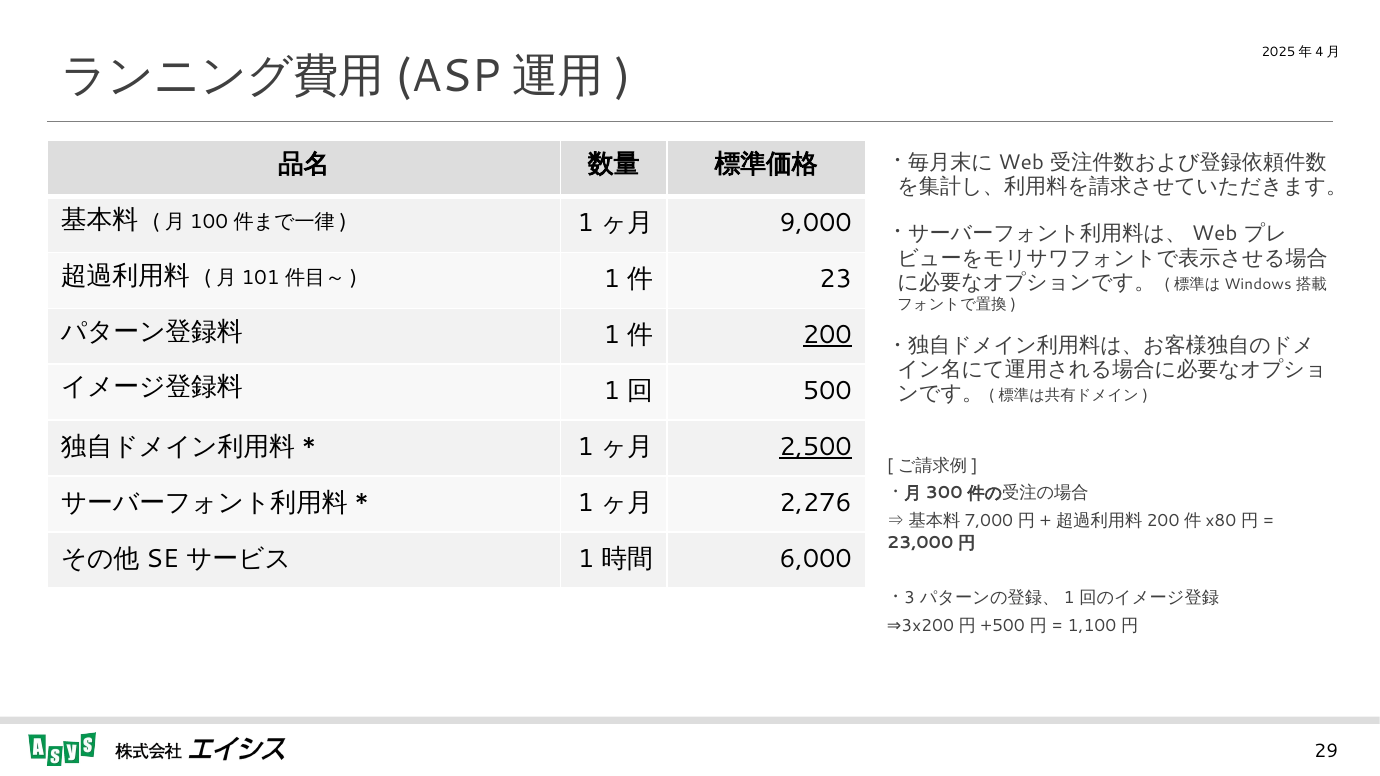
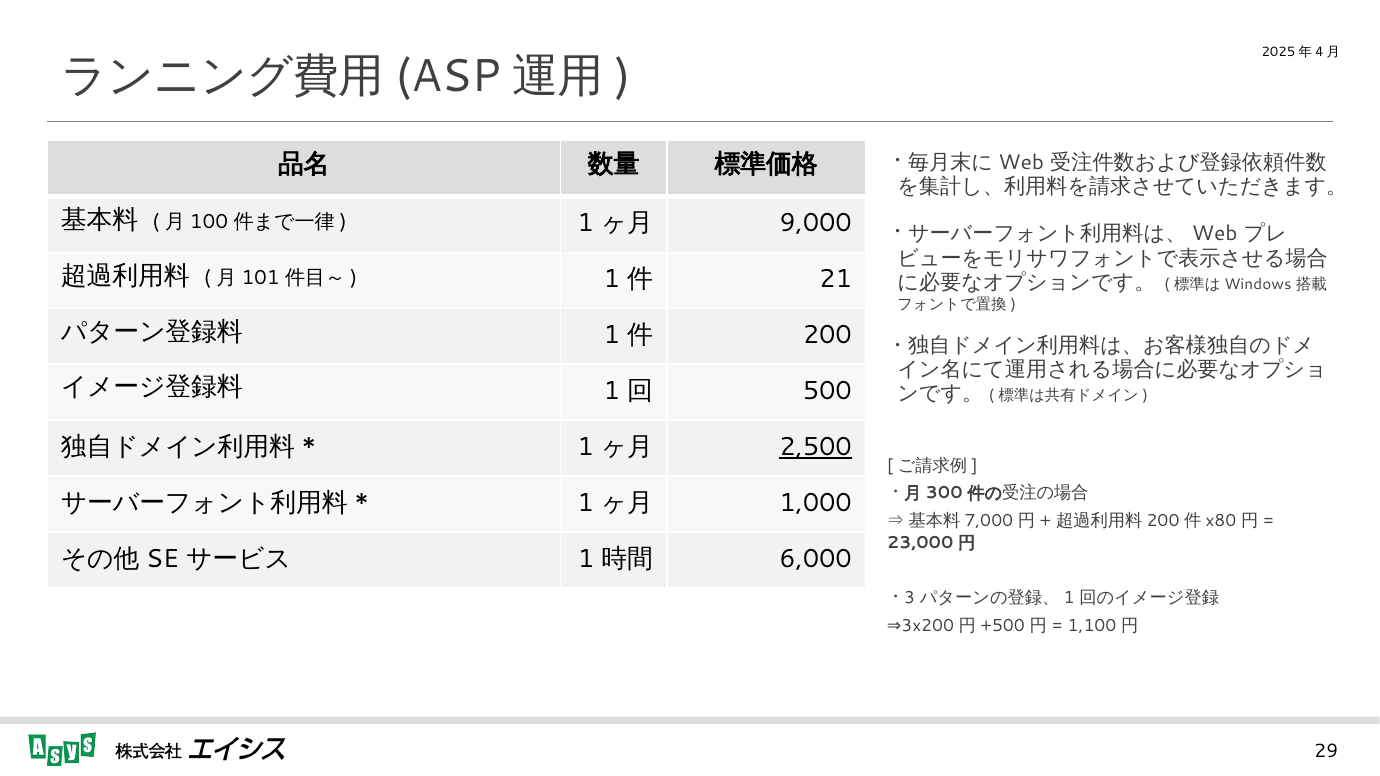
23: 23 -> 21
200 underline: present -> none
2,276: 2,276 -> 1,000
